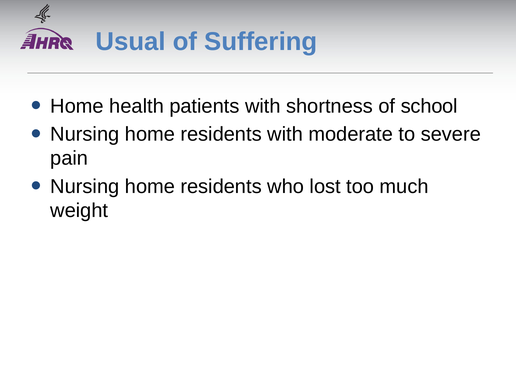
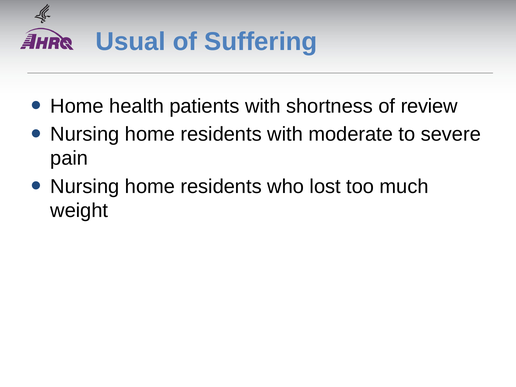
school: school -> review
